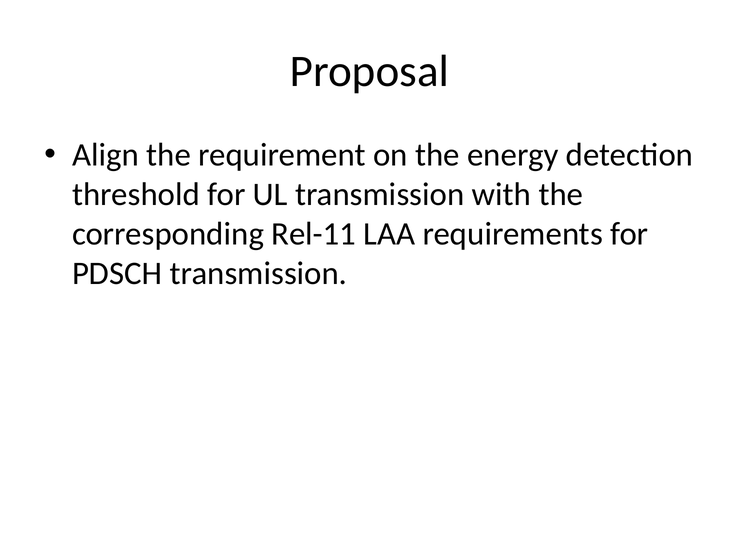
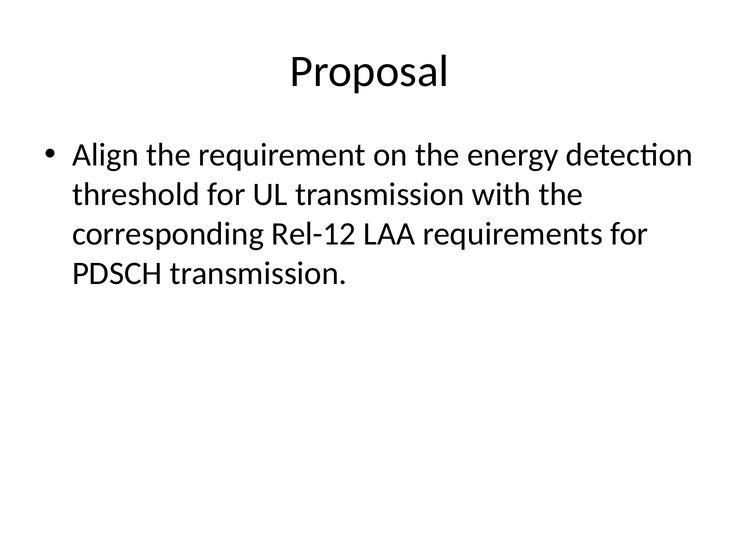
Rel-11: Rel-11 -> Rel-12
